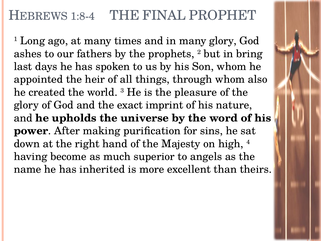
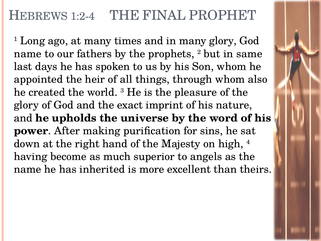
1:8-4: 1:8-4 -> 1:2-4
ashes at (28, 54): ashes -> name
bring: bring -> same
